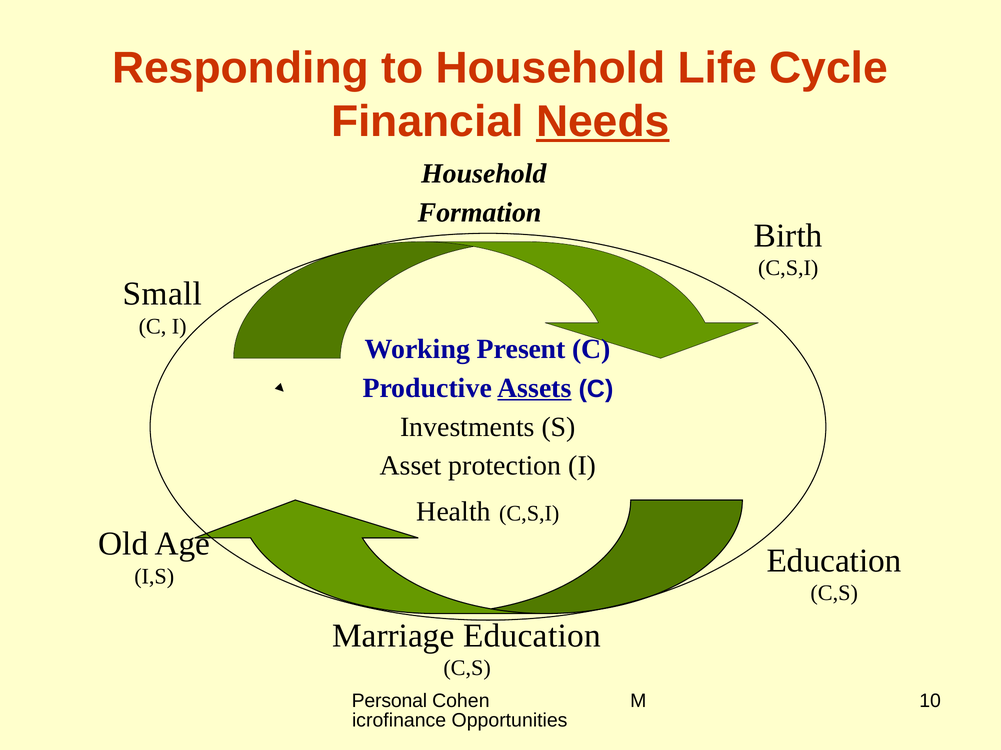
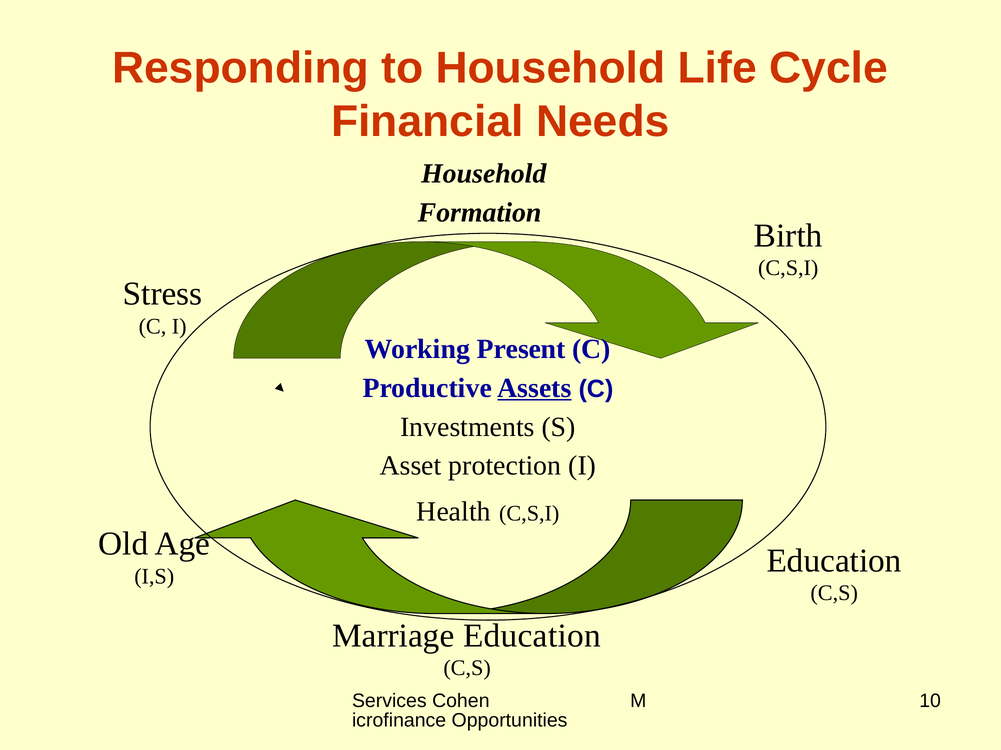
Needs underline: present -> none
Small: Small -> Stress
Personal: Personal -> Services
